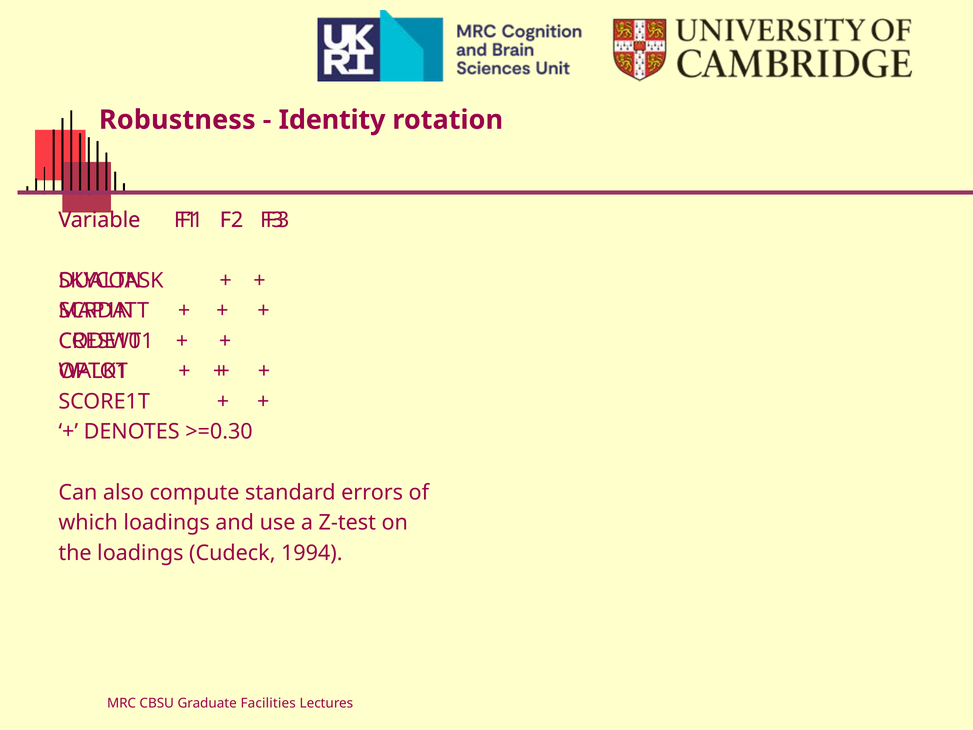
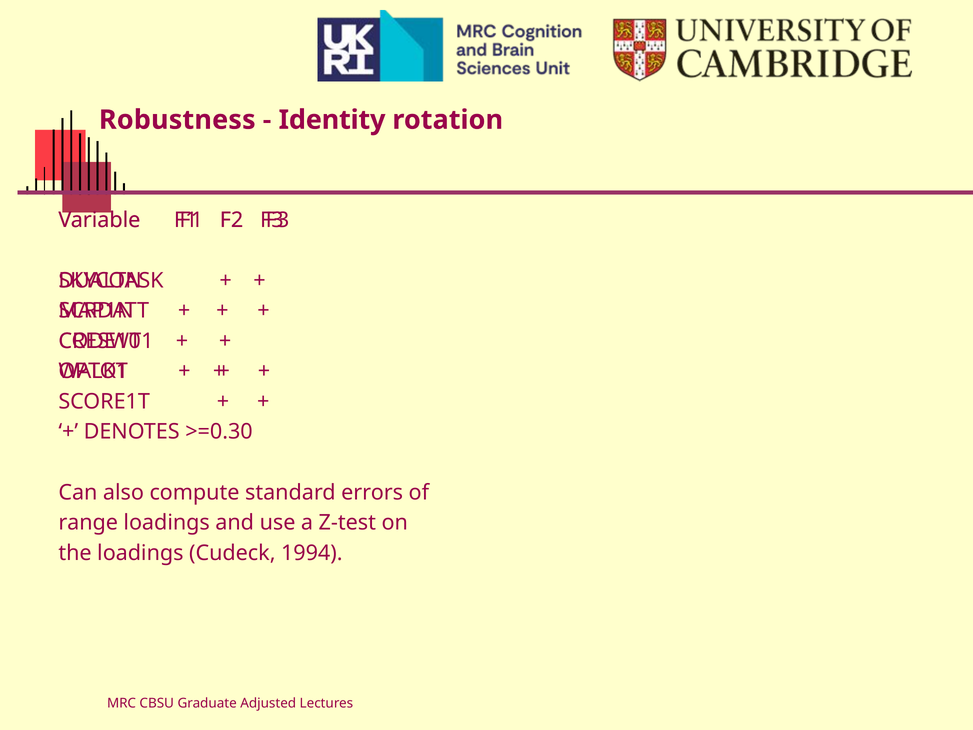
which: which -> range
Facilities: Facilities -> Adjusted
